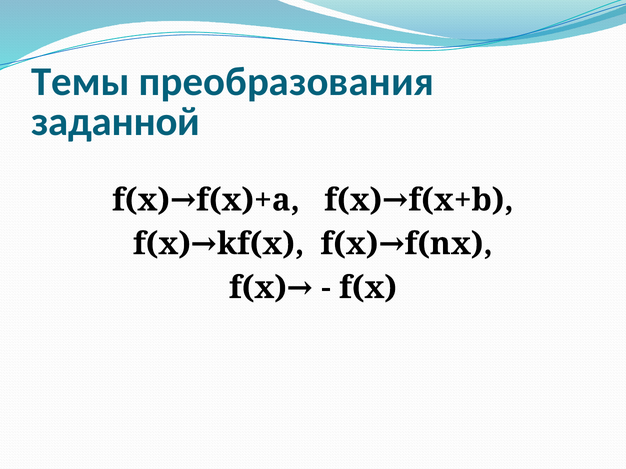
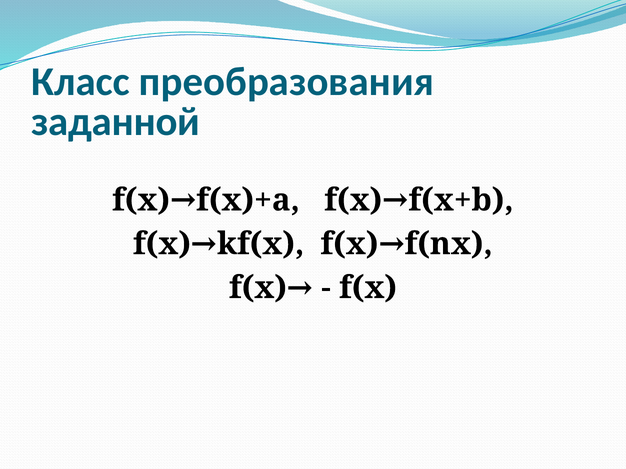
Темы: Темы -> Класс
